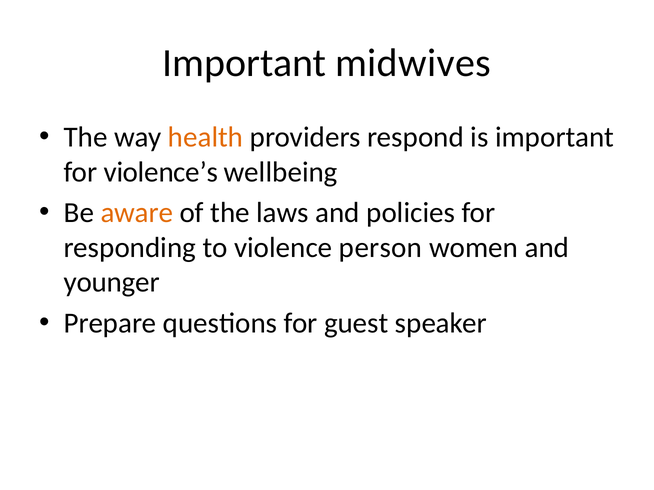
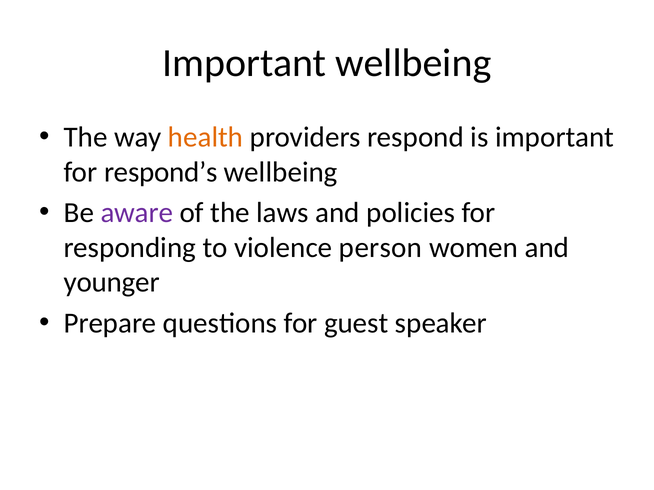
Important midwives: midwives -> wellbeing
violence’s: violence’s -> respond’s
aware colour: orange -> purple
